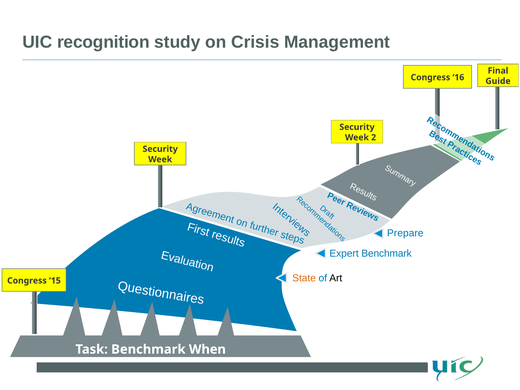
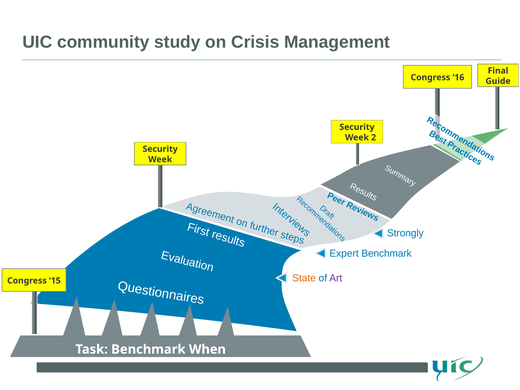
recognition: recognition -> community
Prepare: Prepare -> Strongly
Art colour: black -> purple
